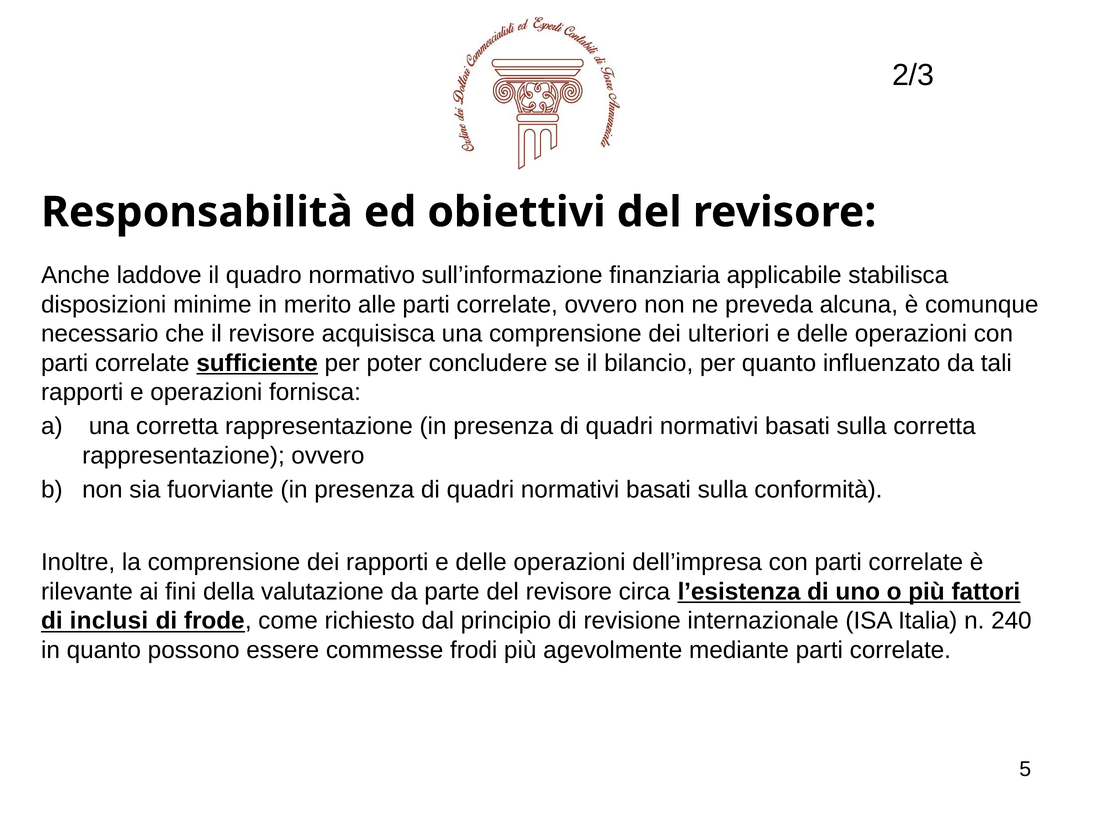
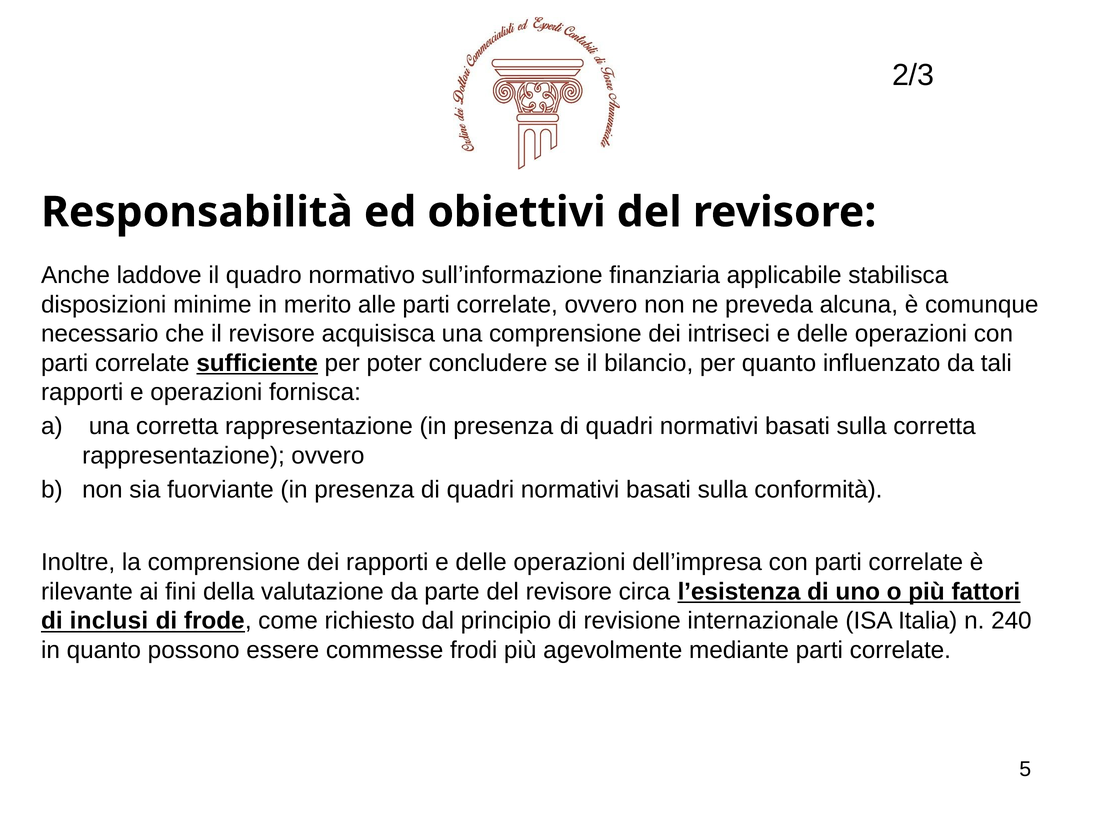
ulteriori: ulteriori -> intriseci
